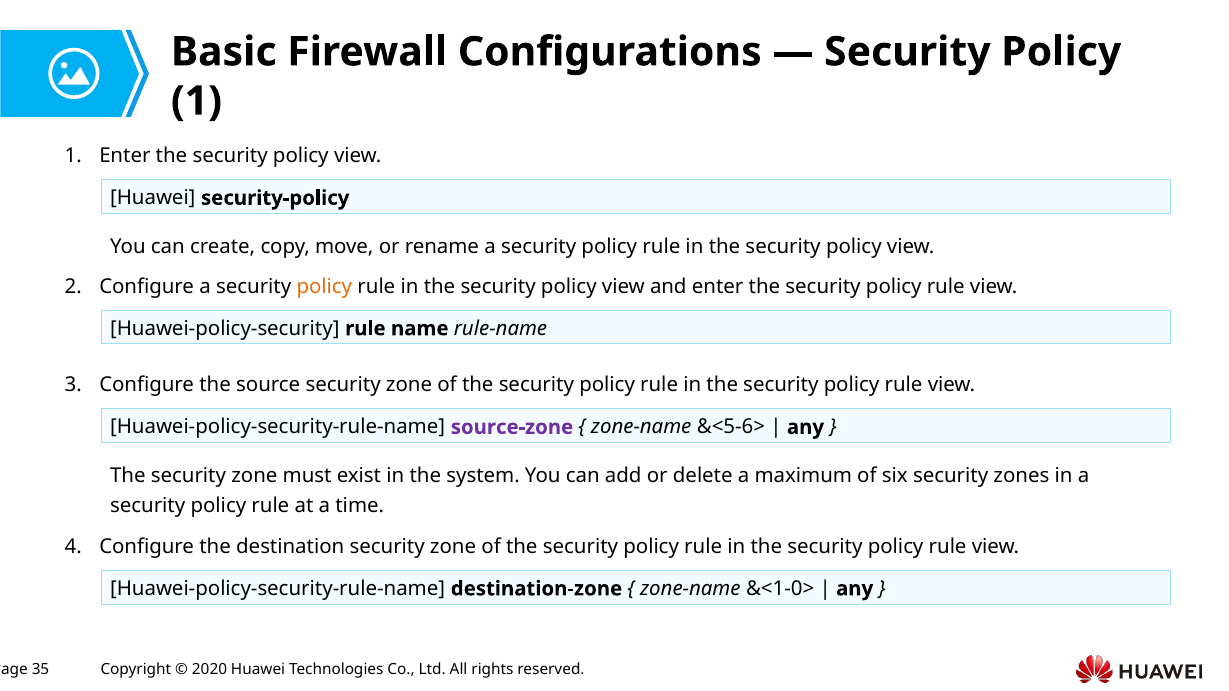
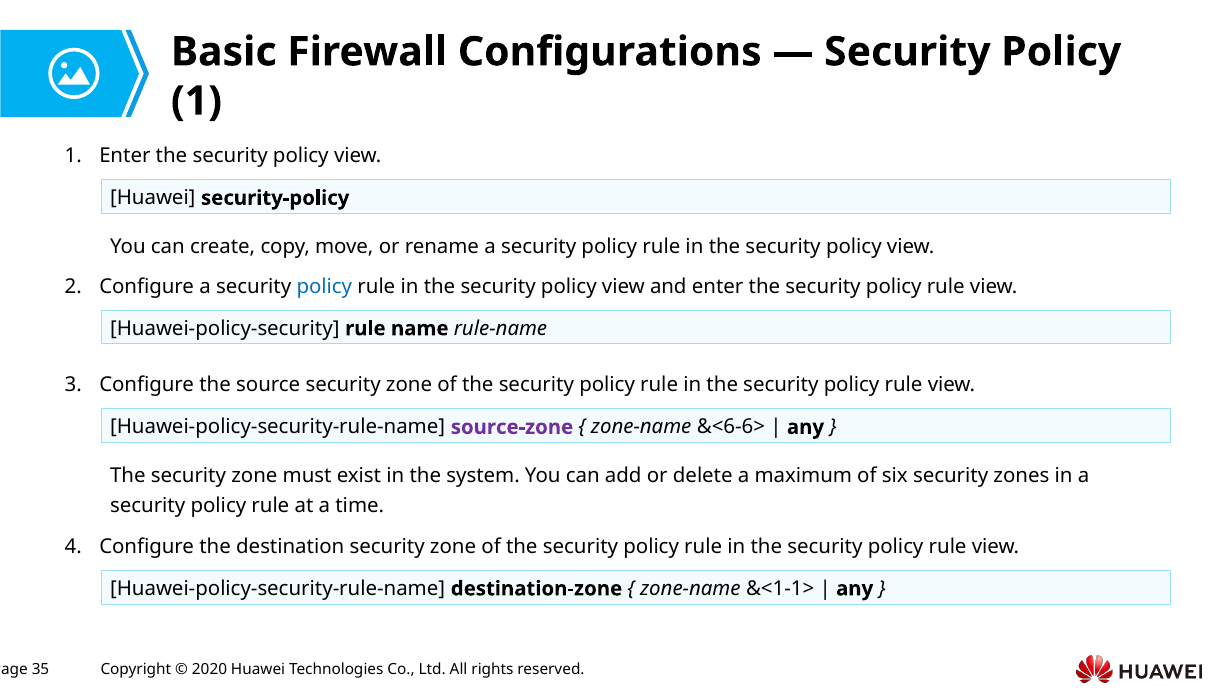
policy at (324, 286) colour: orange -> blue
&<5-6>: &<5-6> -> &<6-6>
&<1-0>: &<1-0> -> &<1-1>
